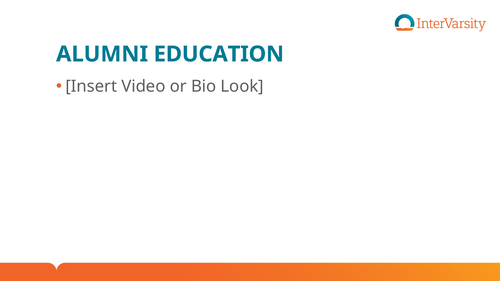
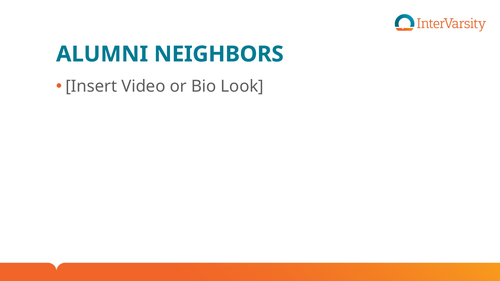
EDUCATION: EDUCATION -> NEIGHBORS
